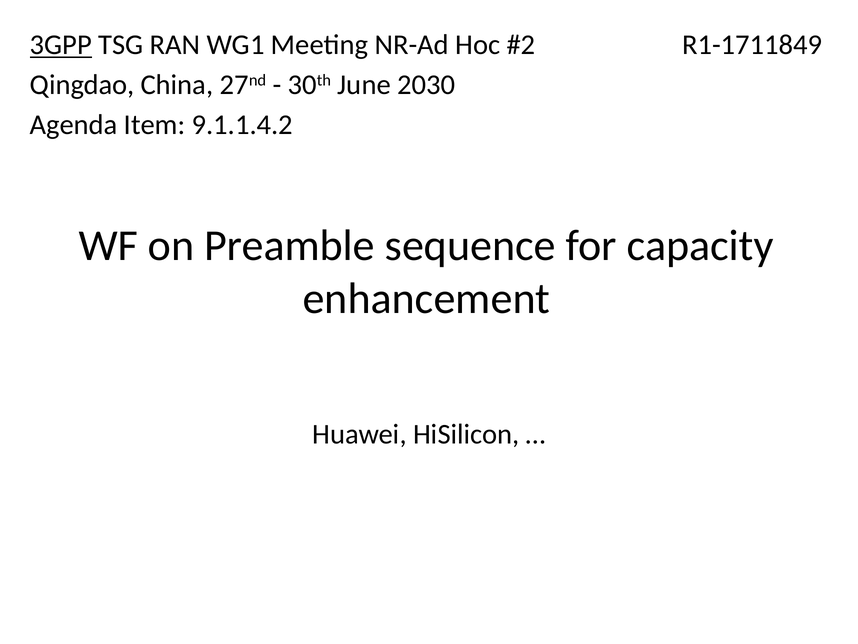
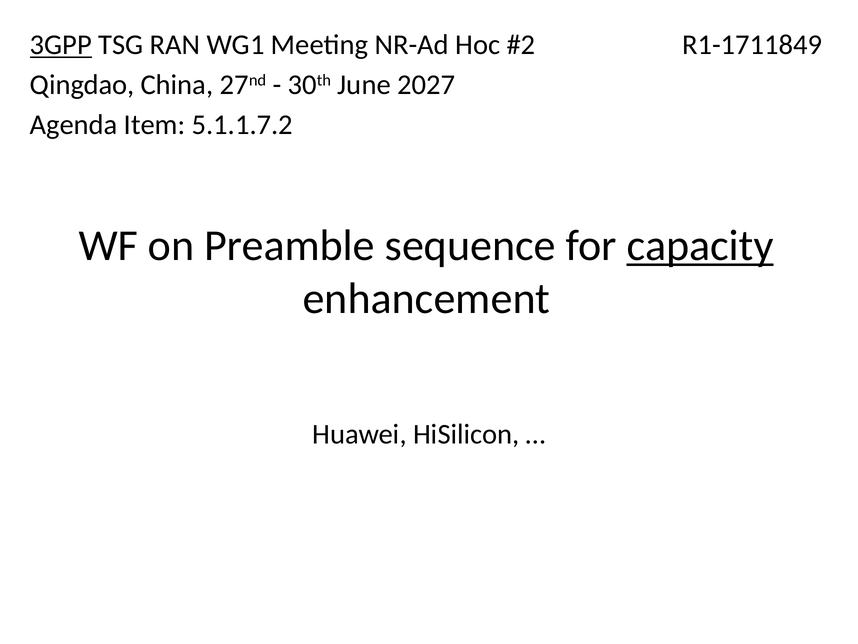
2030: 2030 -> 2027
9.1.1.4.2: 9.1.1.4.2 -> 5.1.1.7.2
capacity underline: none -> present
